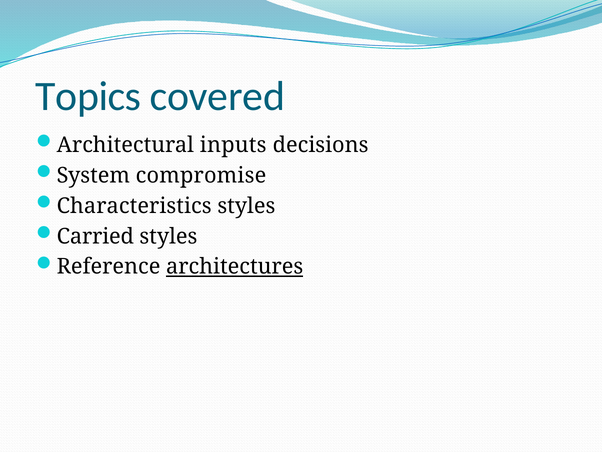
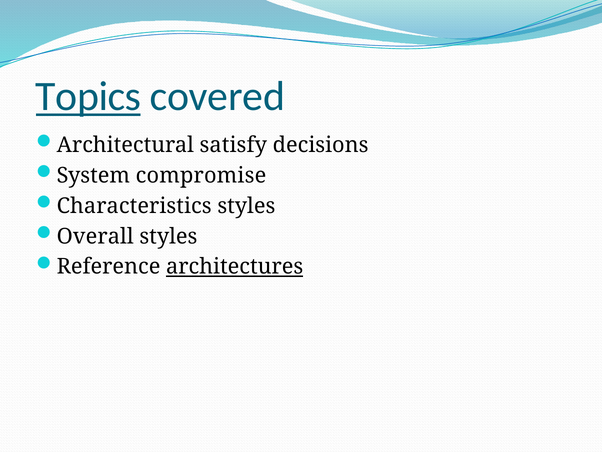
Topics underline: none -> present
inputs: inputs -> satisfy
Carried: Carried -> Overall
